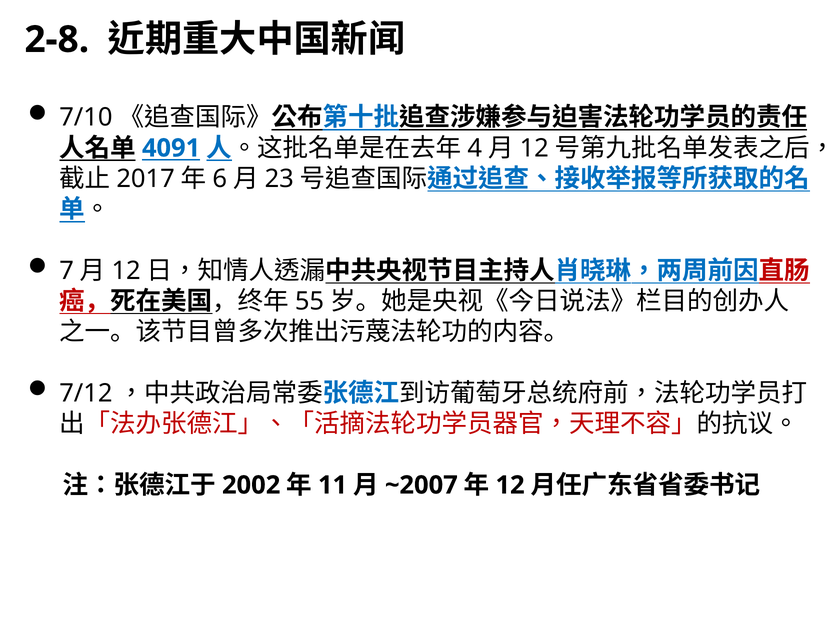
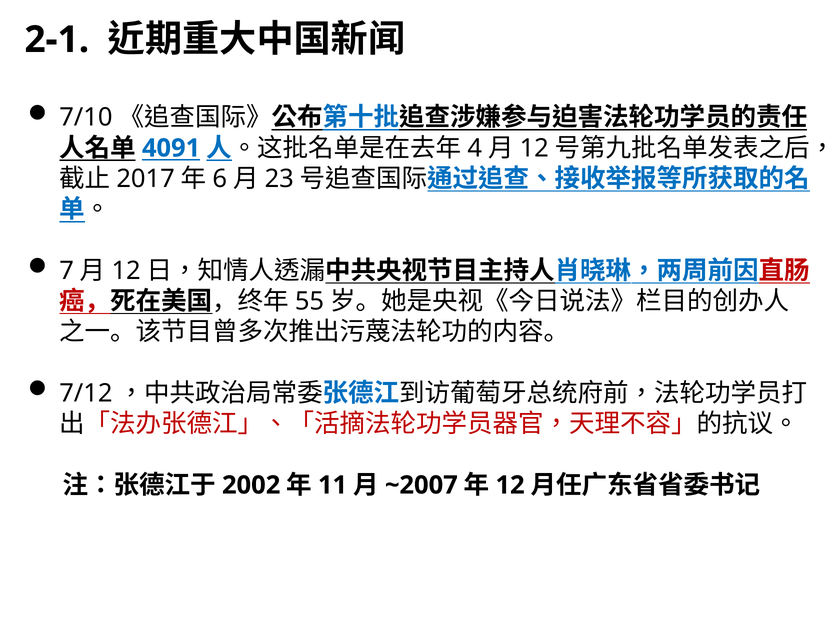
2-8: 2-8 -> 2-1
